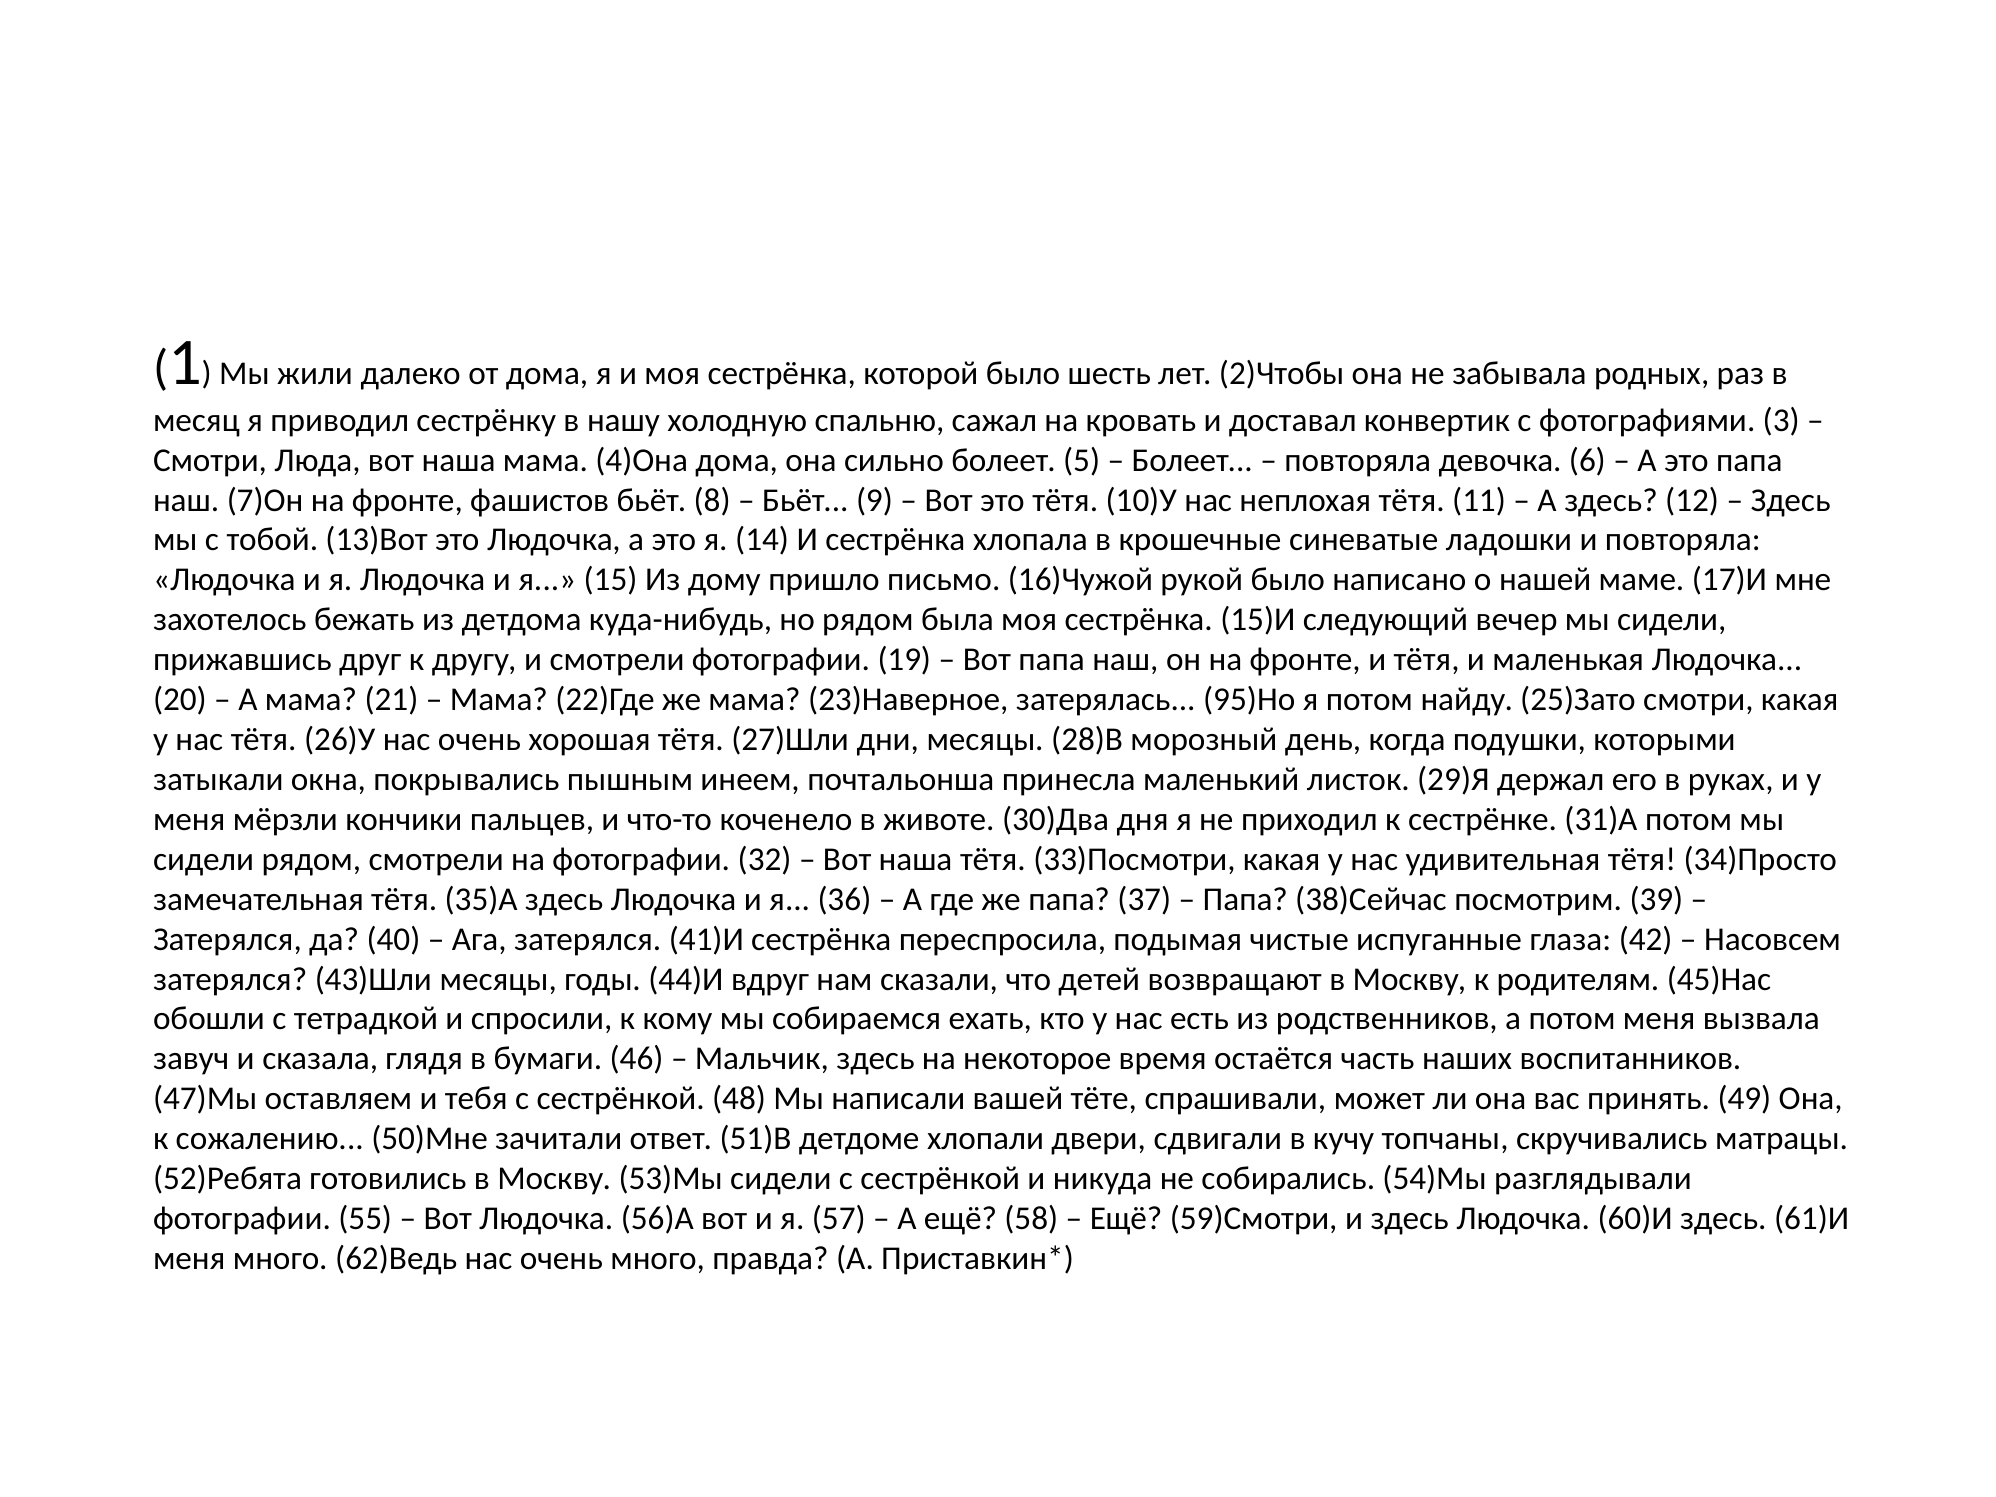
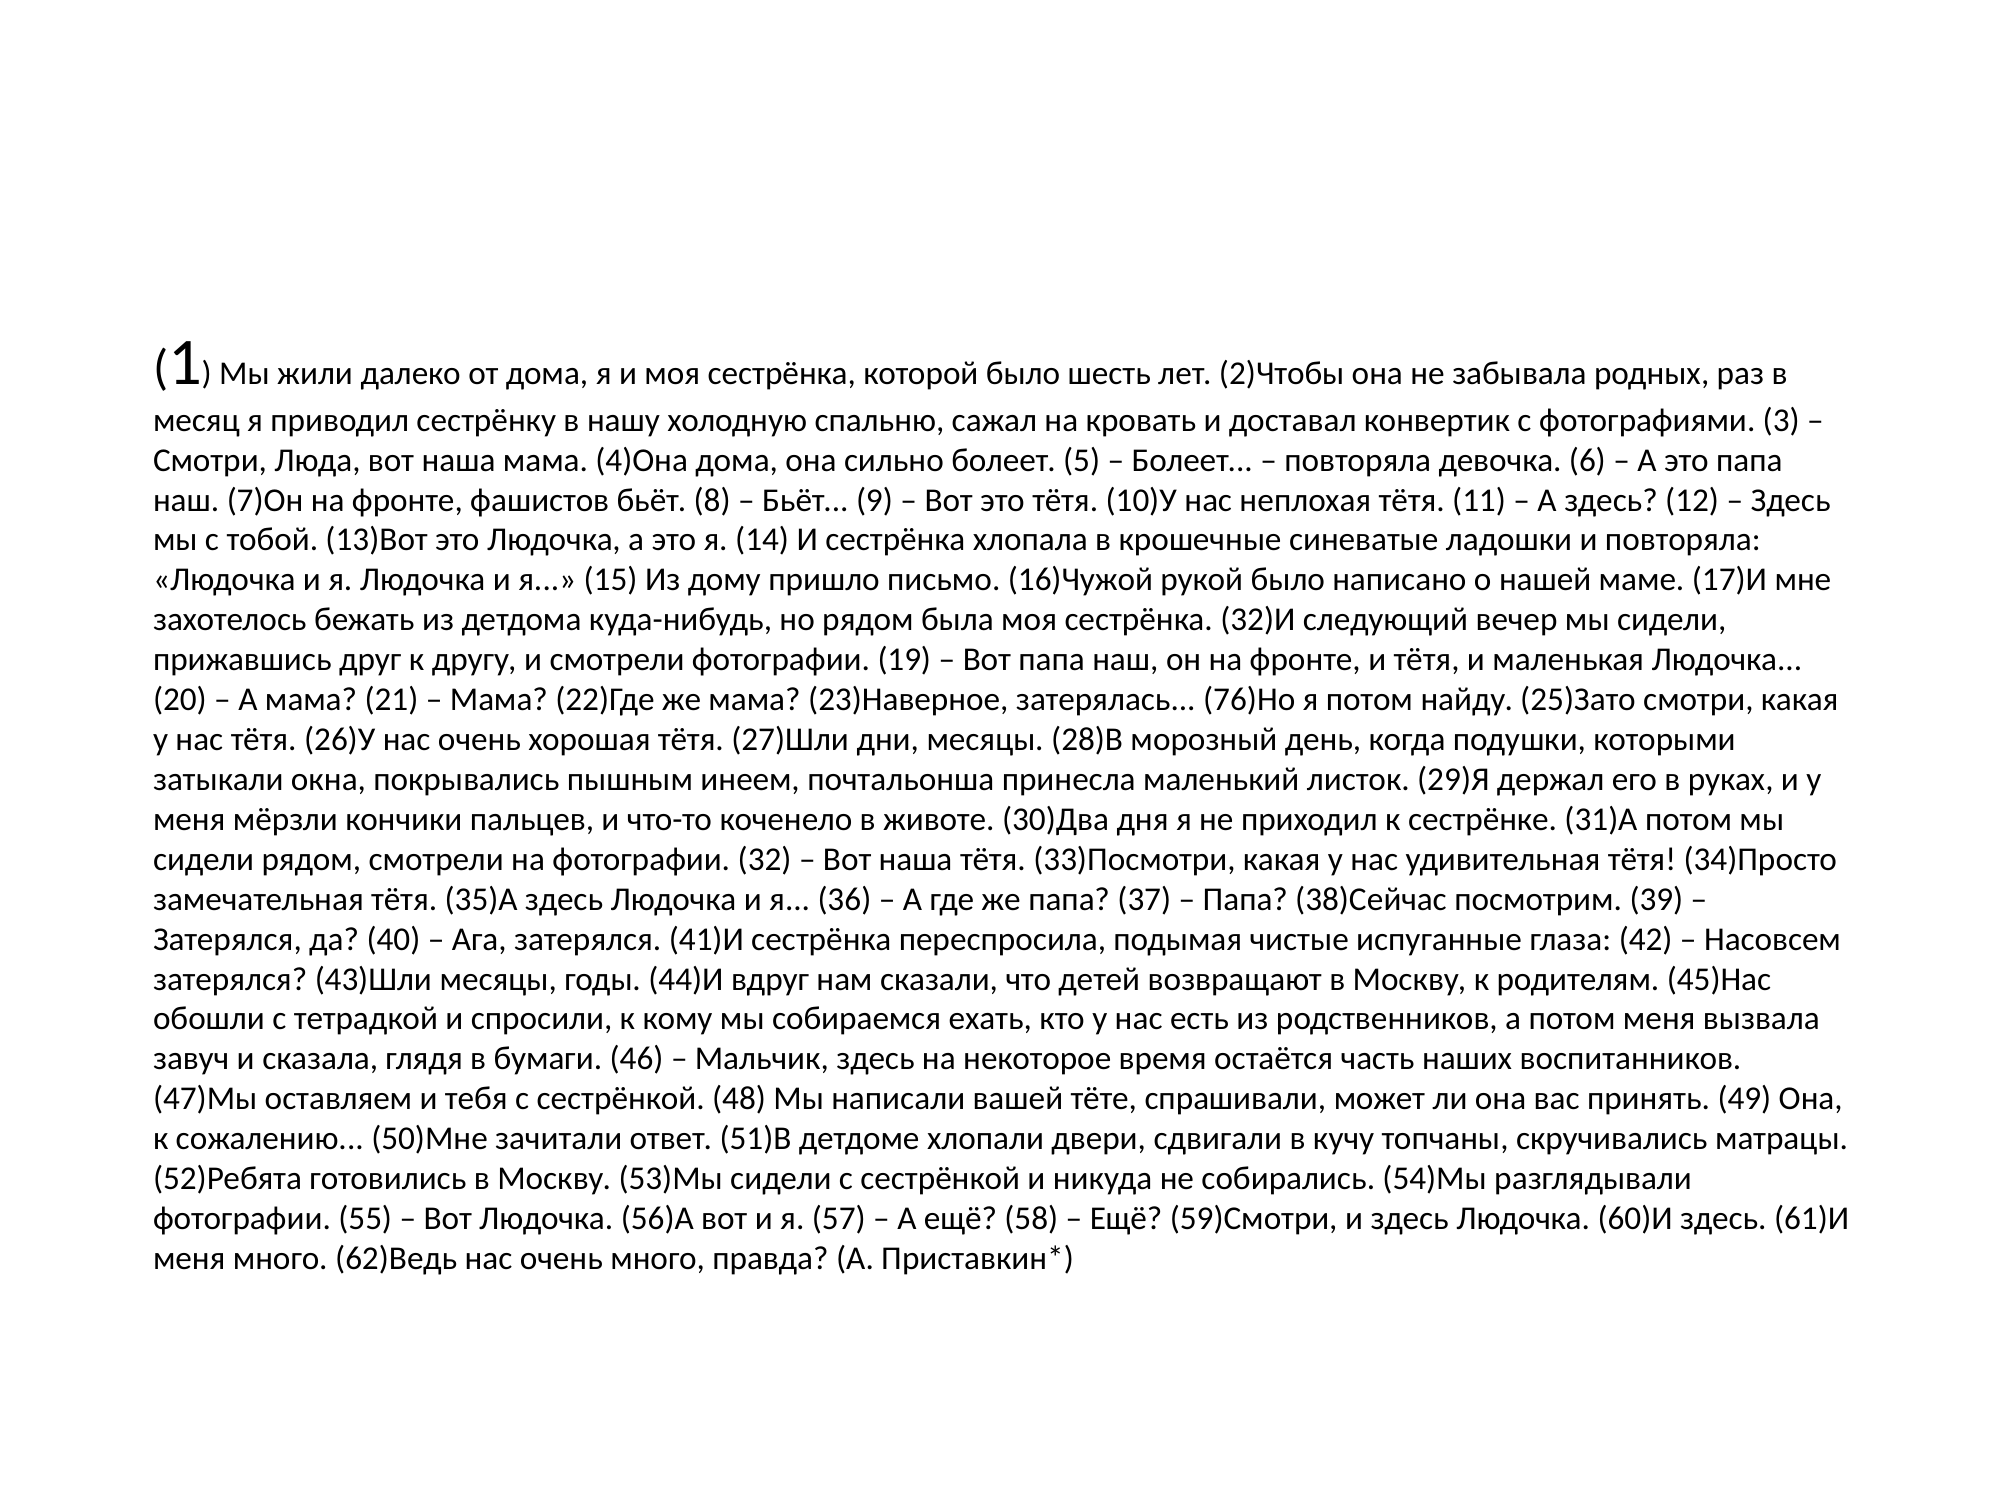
15)И: 15)И -> 32)И
95)Но: 95)Но -> 76)Но
